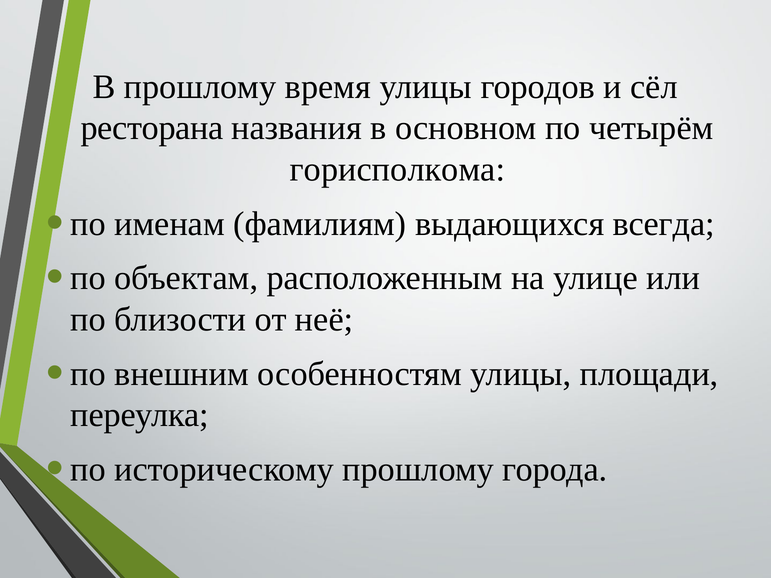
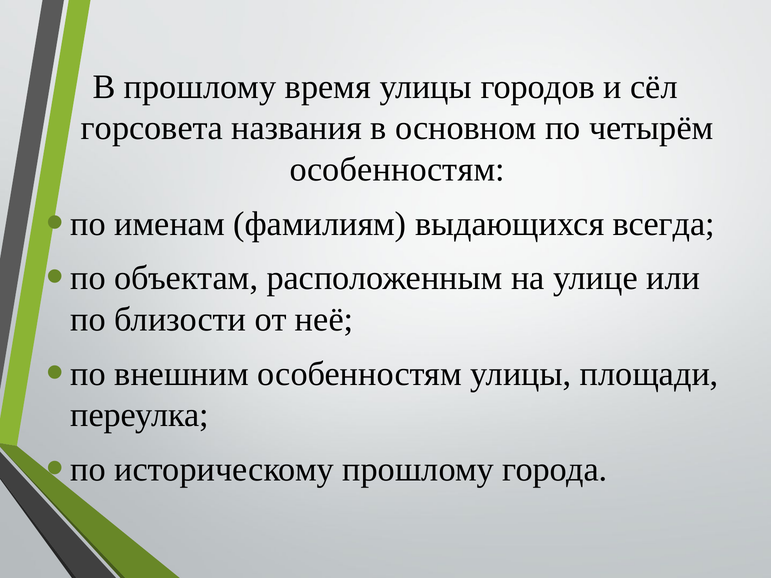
ресторана: ресторана -> горсовета
горисполкома at (397, 169): горисполкома -> особенностям
